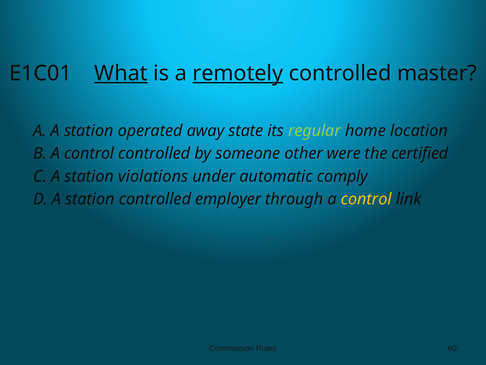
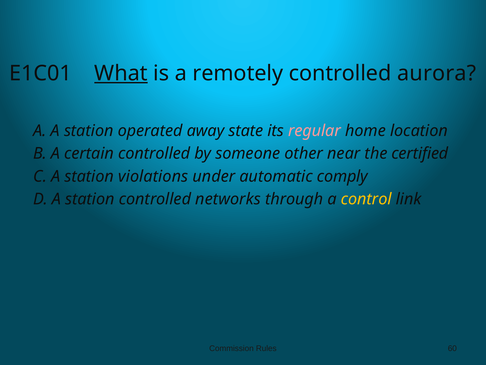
remotely underline: present -> none
master: master -> aurora
regular colour: light green -> pink
B A control: control -> certain
were: were -> near
employer: employer -> networks
